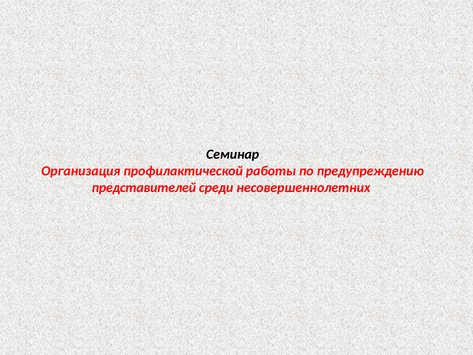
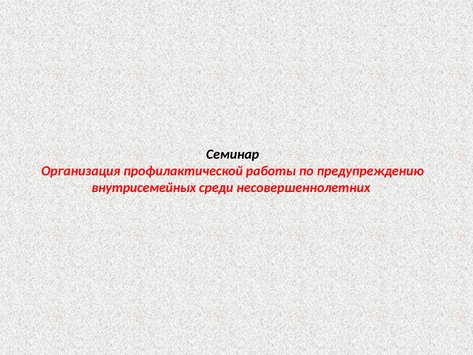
представителей: представителей -> внутрисемейных
